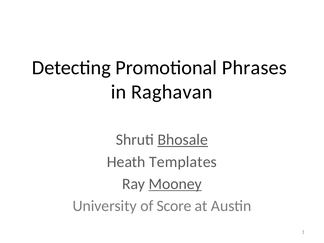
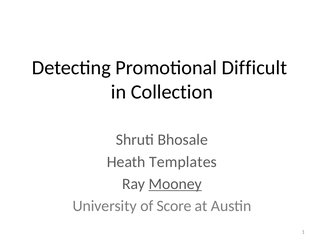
Phrases: Phrases -> Difficult
Raghavan: Raghavan -> Collection
Bhosale underline: present -> none
